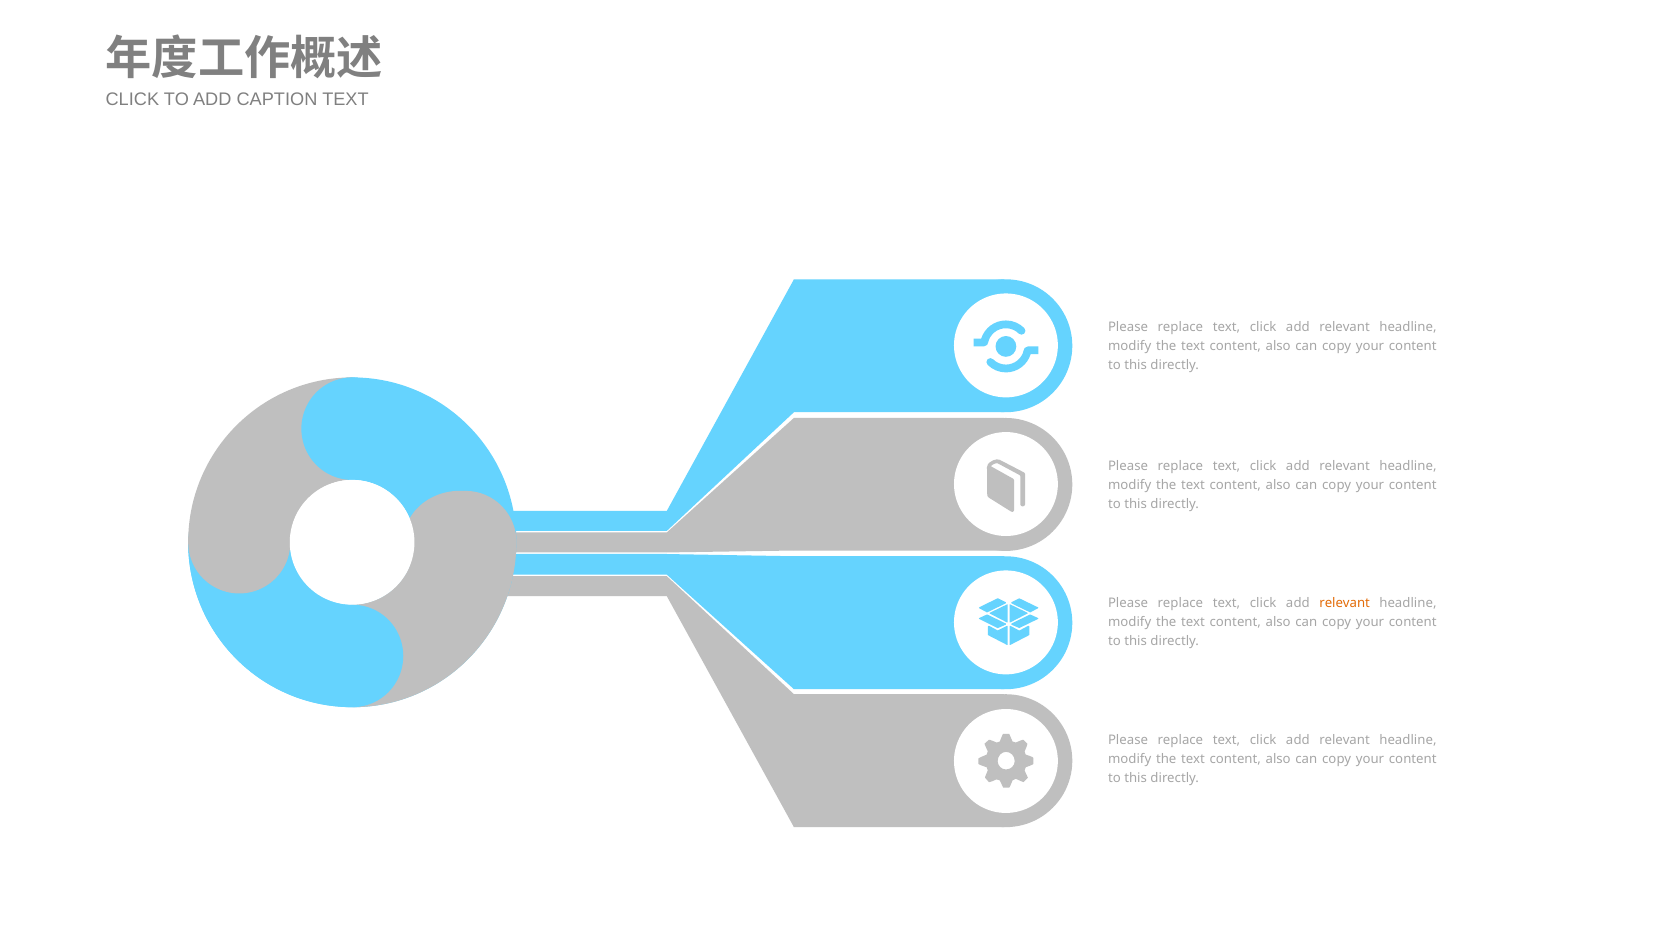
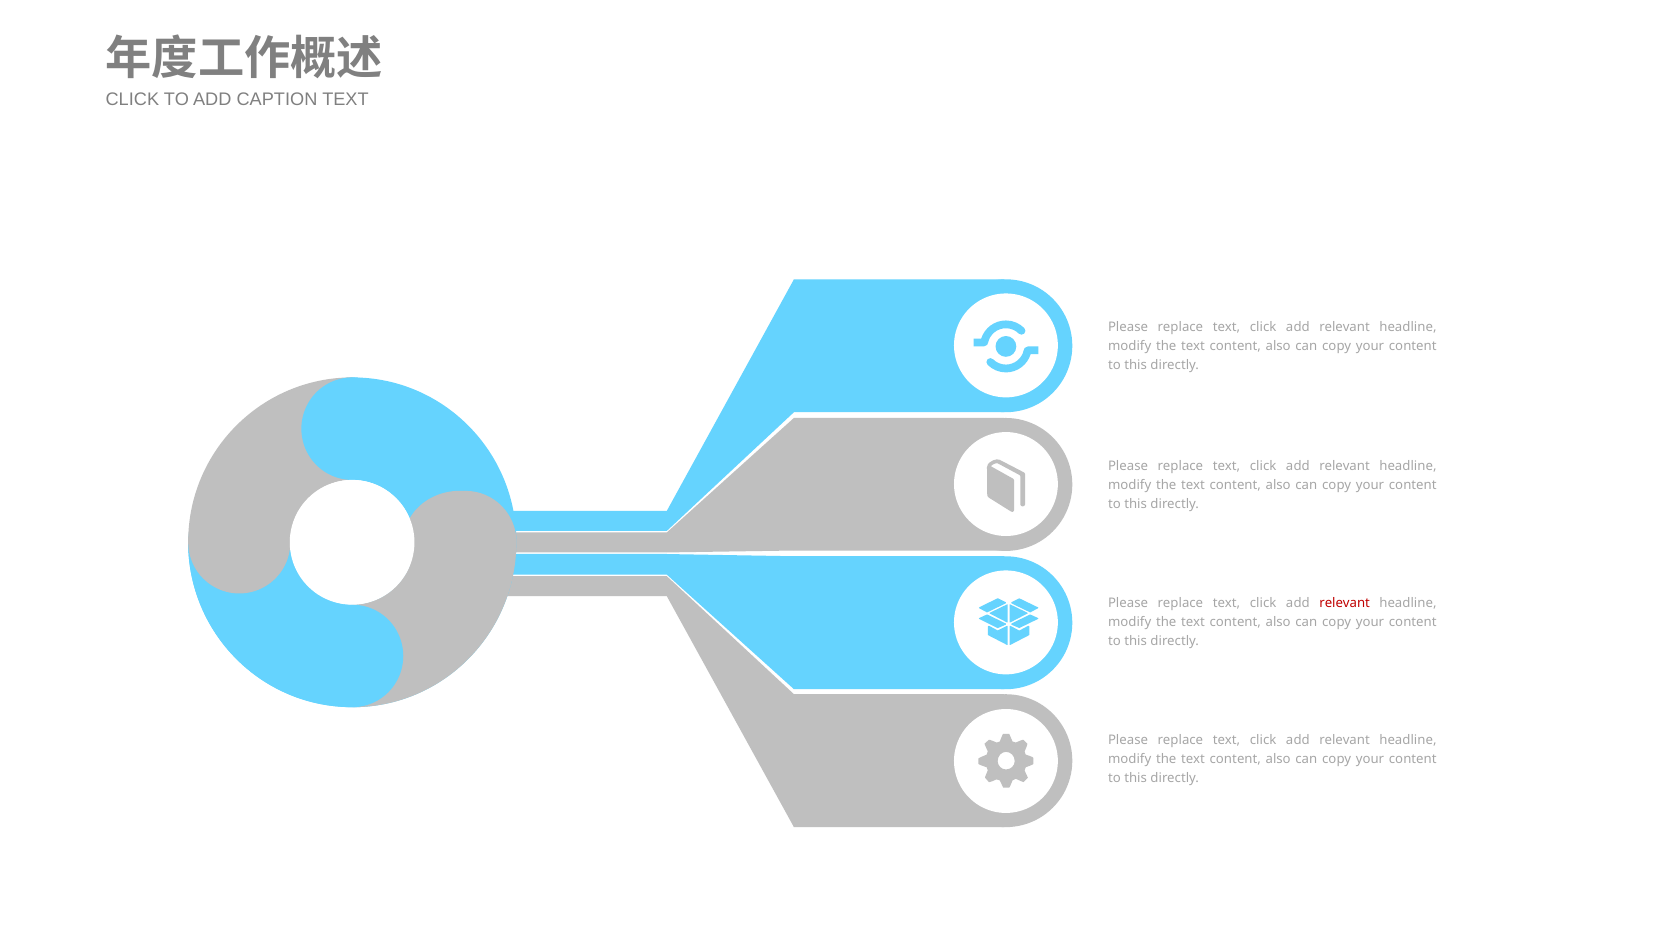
relevant at (1345, 603) colour: orange -> red
